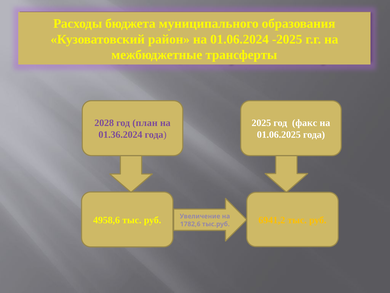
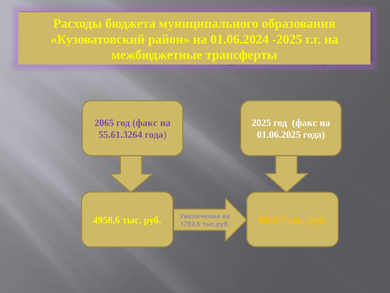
2028: 2028 -> 2065
план at (145, 123): план -> факс
01.36.2024: 01.36.2024 -> 55.61.3264
6941,2: 6941,2 -> 8866,7
